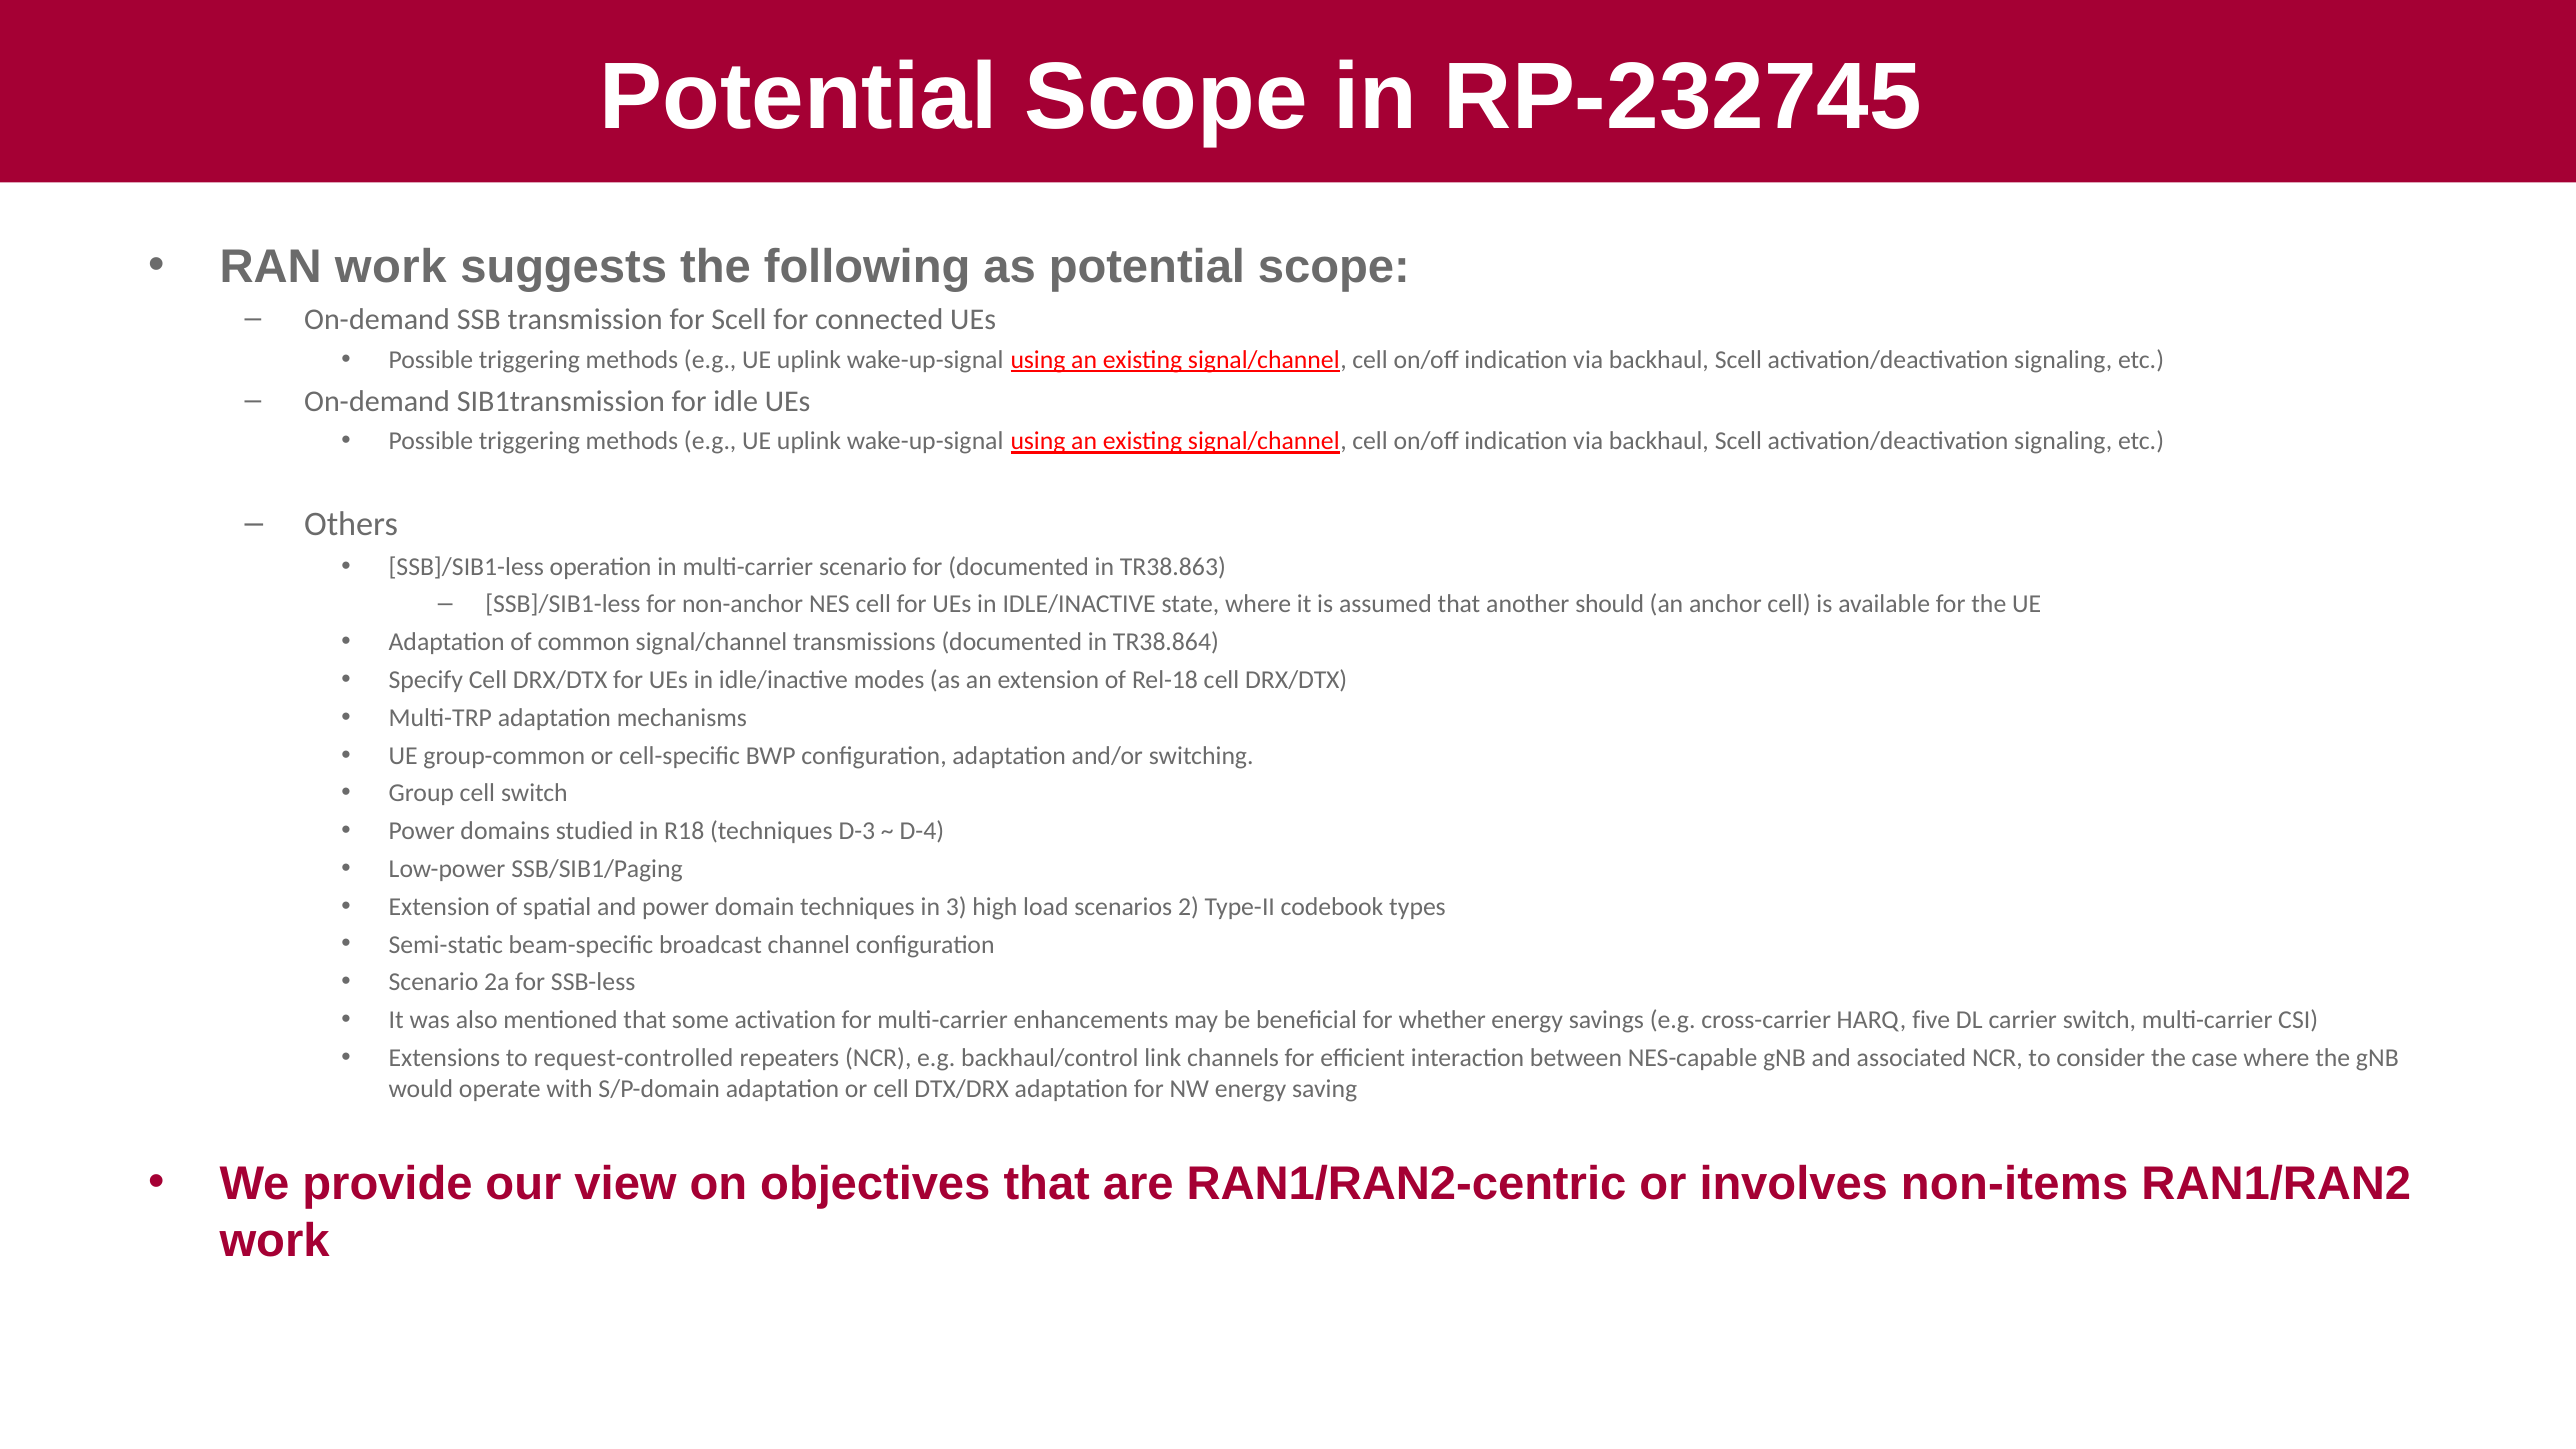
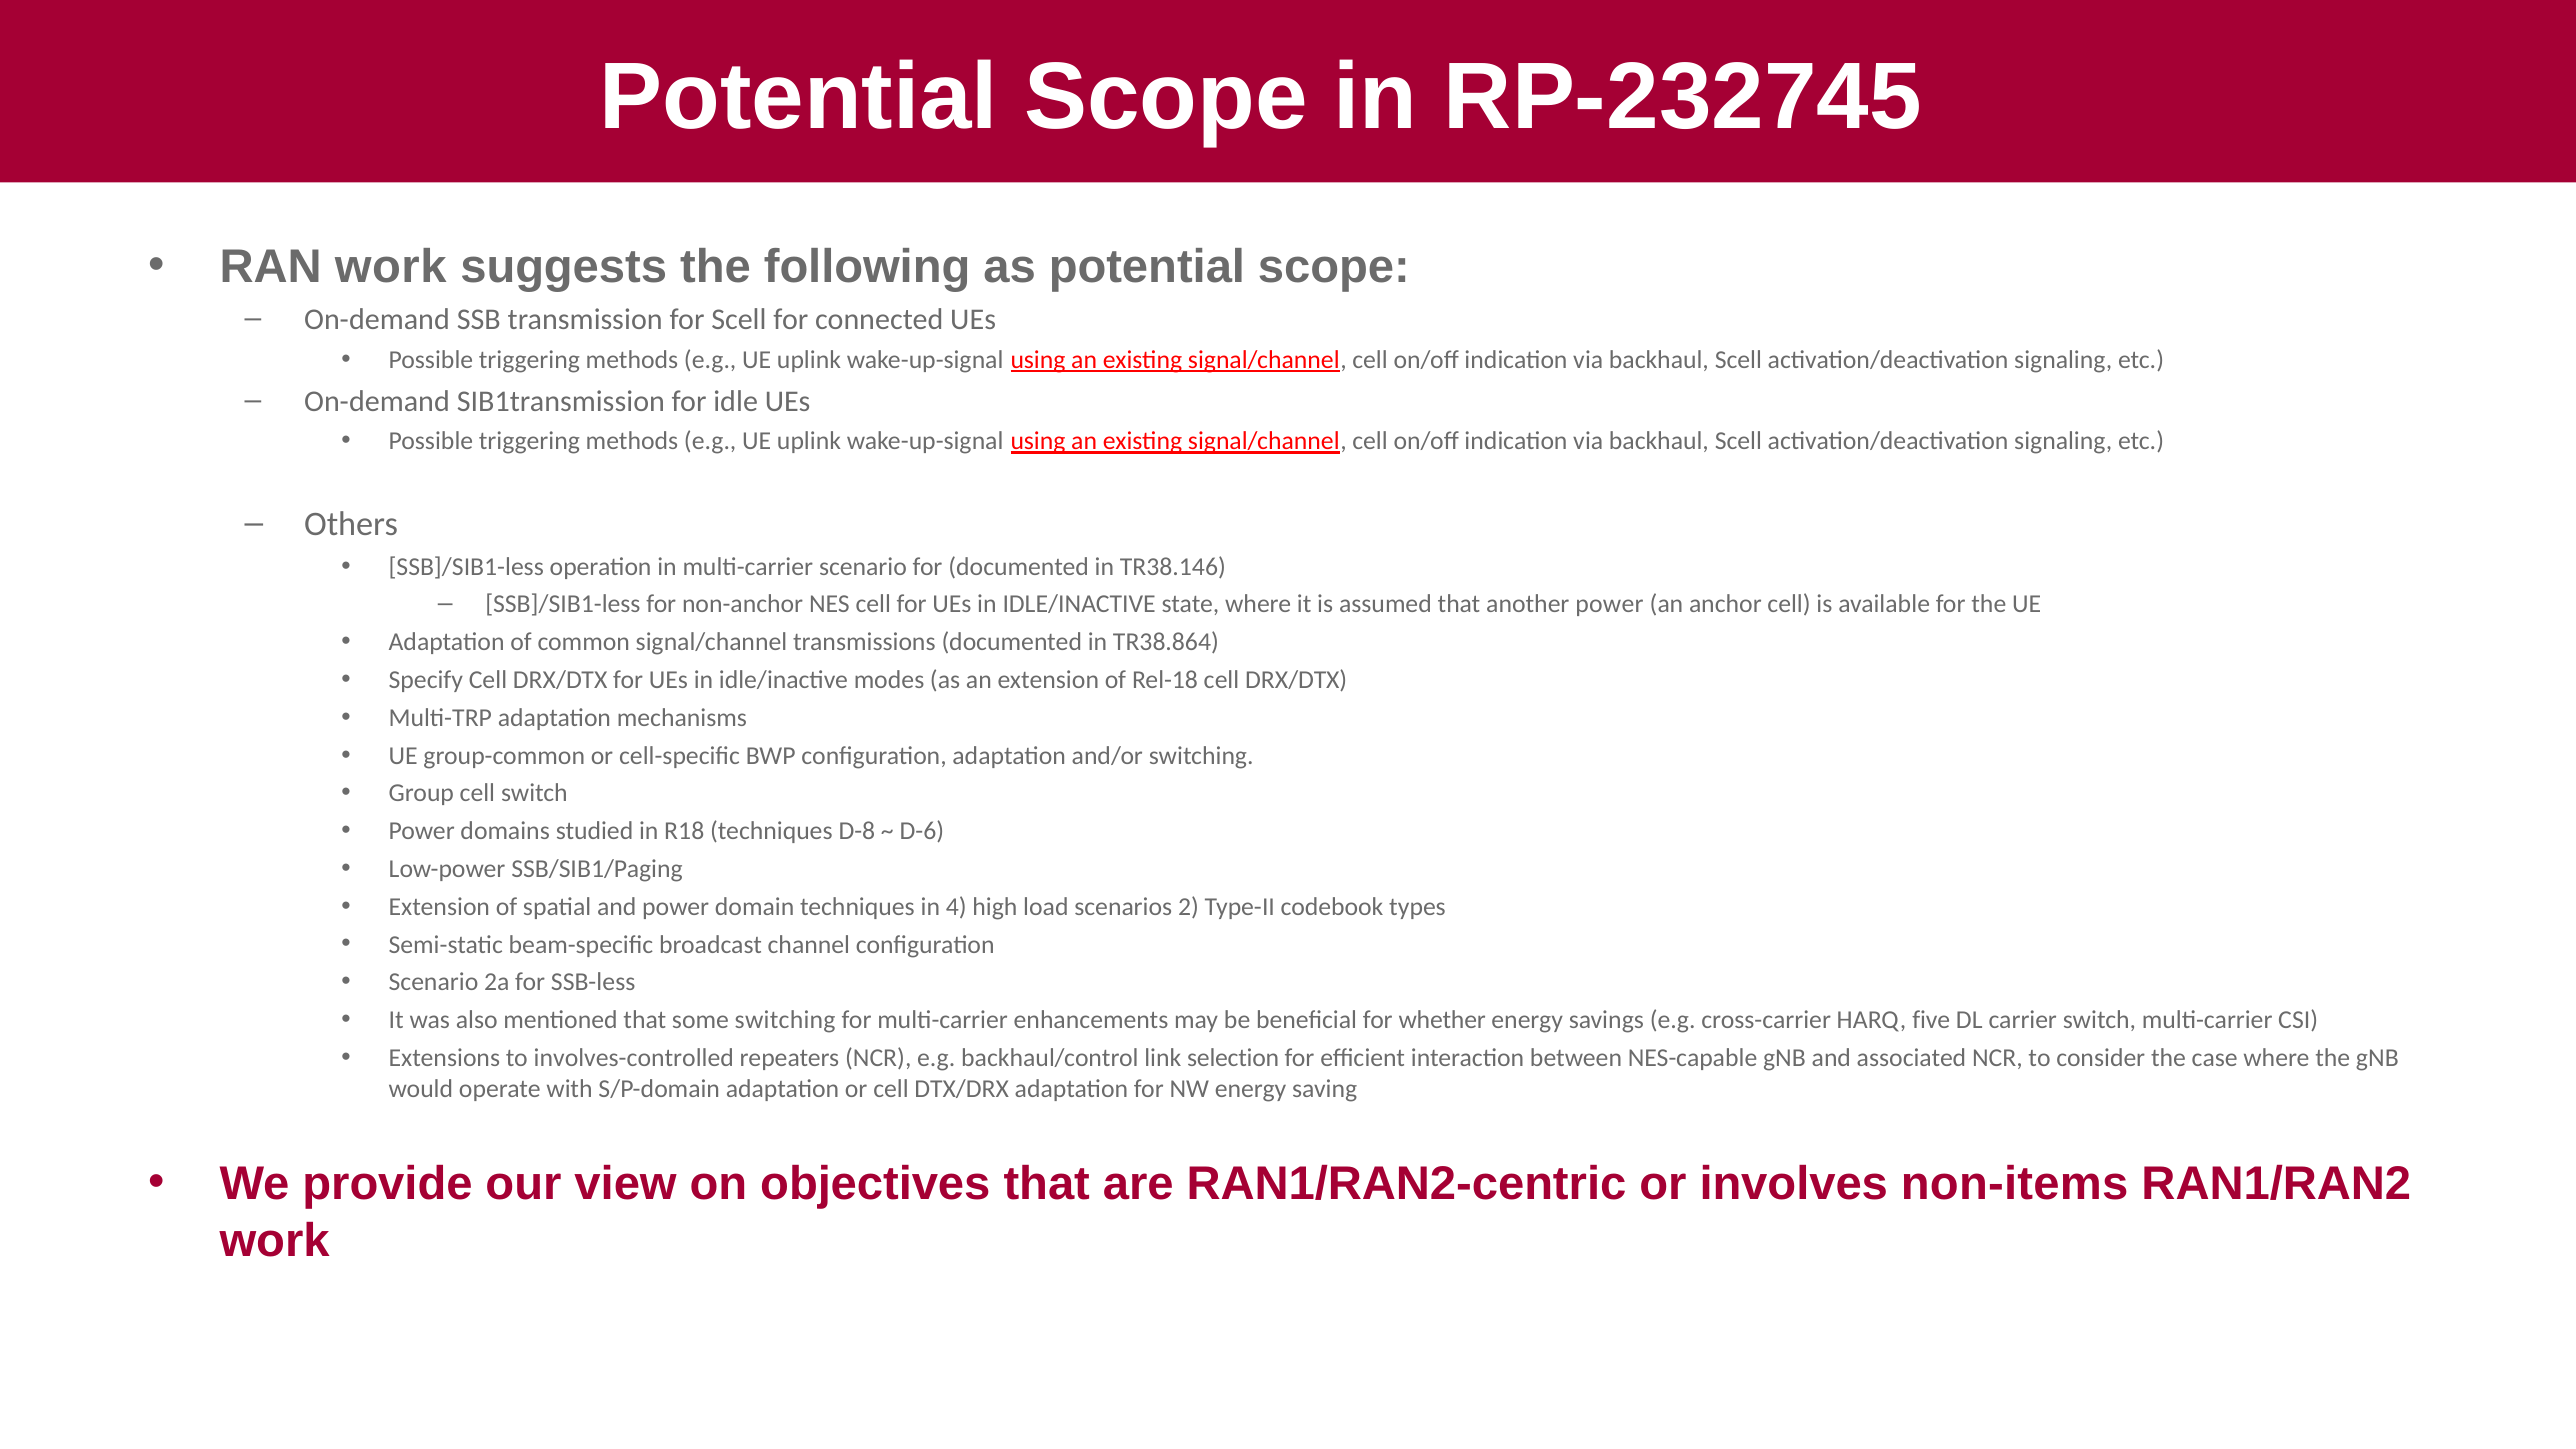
TR38.863: TR38.863 -> TR38.146
another should: should -> power
D-3: D-3 -> D-8
D-4: D-4 -> D-6
3: 3 -> 4
some activation: activation -> switching
request-controlled: request-controlled -> involves-controlled
channels: channels -> selection
